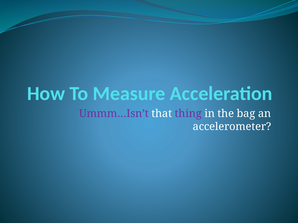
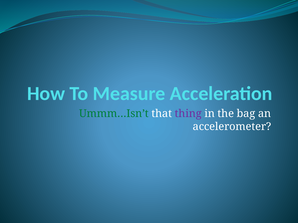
Ummm…Isn’t colour: purple -> green
